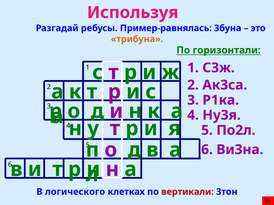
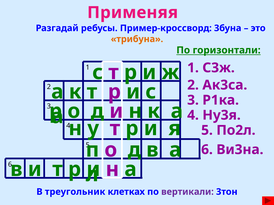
Используя: Используя -> Применяя
Пример-равнялась: Пример-равнялась -> Пример-кроссворд
логического: логического -> треугольник
вертикали colour: red -> purple
